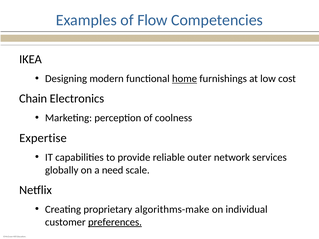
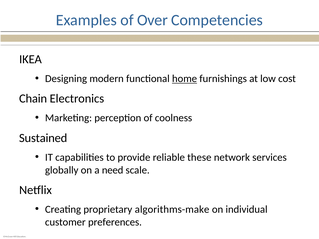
Flow: Flow -> Over
Expertise: Expertise -> Sustained
outer: outer -> these
preferences underline: present -> none
